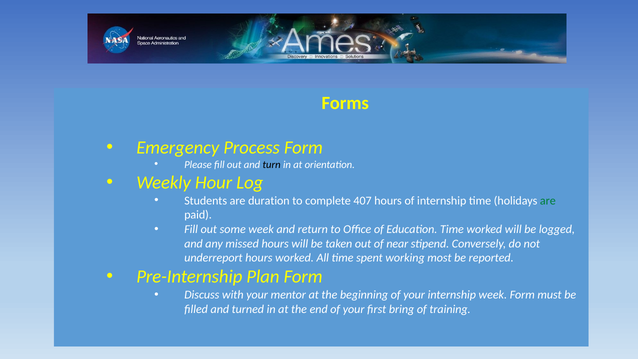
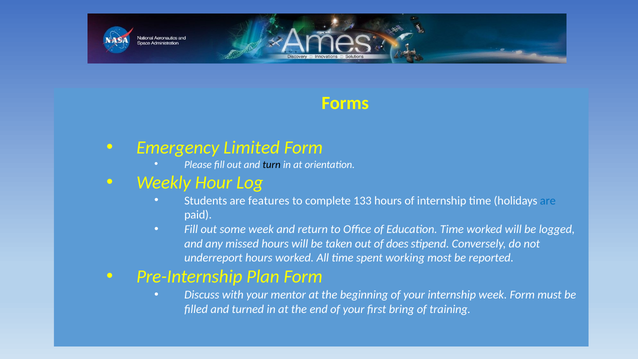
Process: Process -> Limited
duration: duration -> features
407: 407 -> 133
are at (548, 201) colour: green -> blue
near: near -> does
